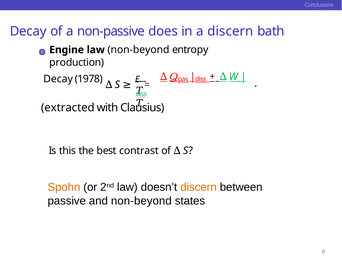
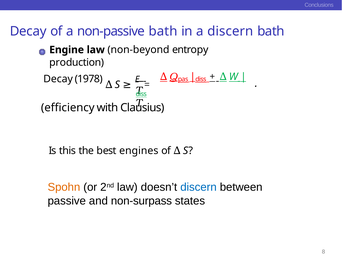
non-passive does: does -> bath
extracted: extracted -> efficiency
contrast: contrast -> engines
discern at (199, 187) colour: orange -> blue
and non-beyond: non-beyond -> non-surpass
